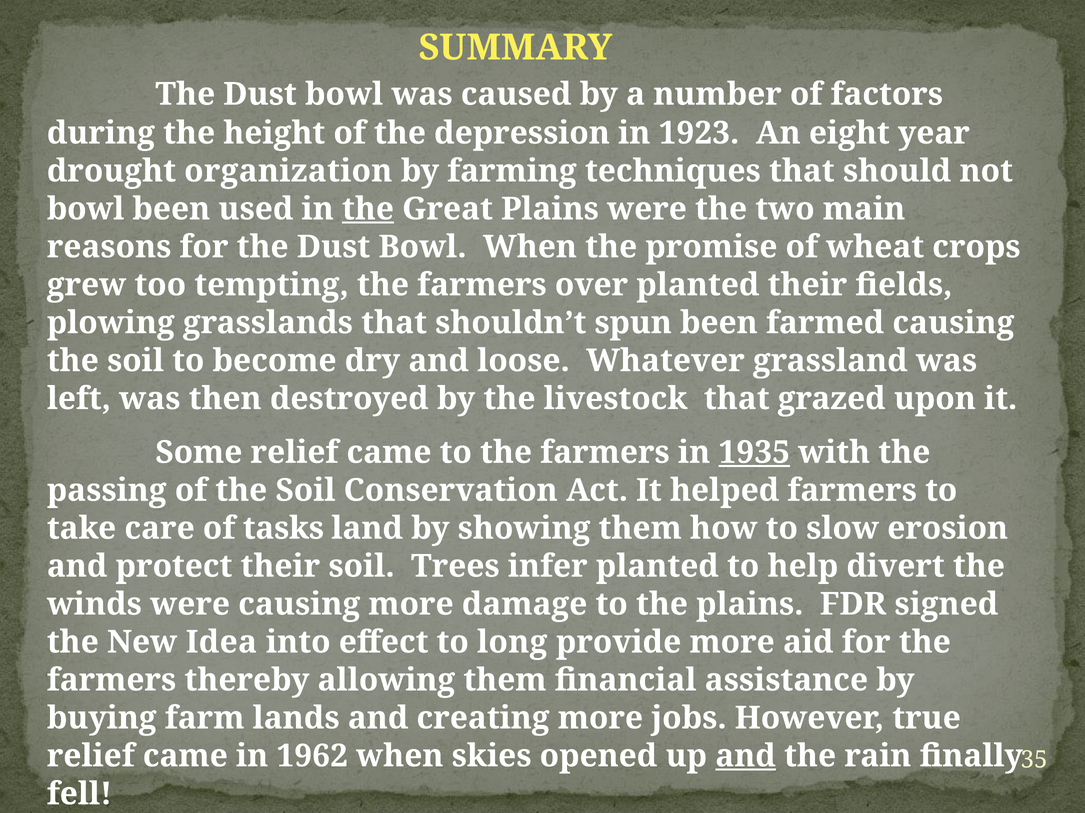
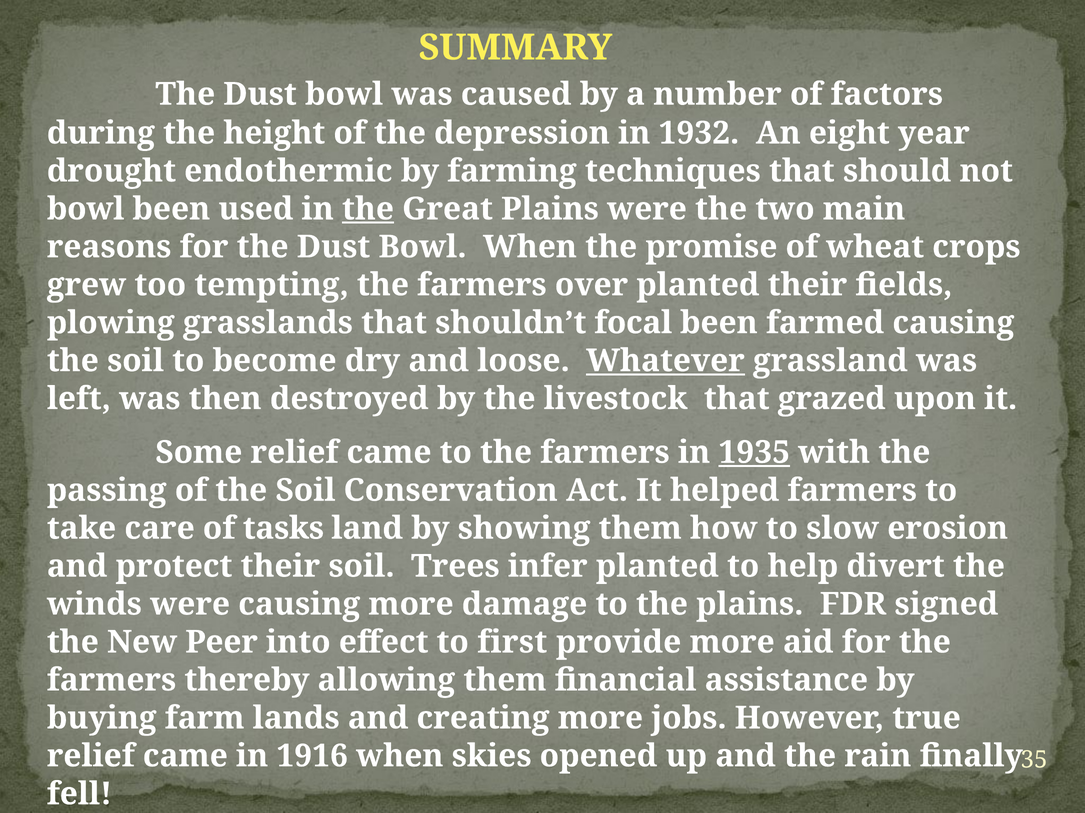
1923: 1923 -> 1932
organization: organization -> endothermic
spun: spun -> focal
Whatever underline: none -> present
Idea: Idea -> Peer
long: long -> first
1962: 1962 -> 1916
and at (746, 757) underline: present -> none
